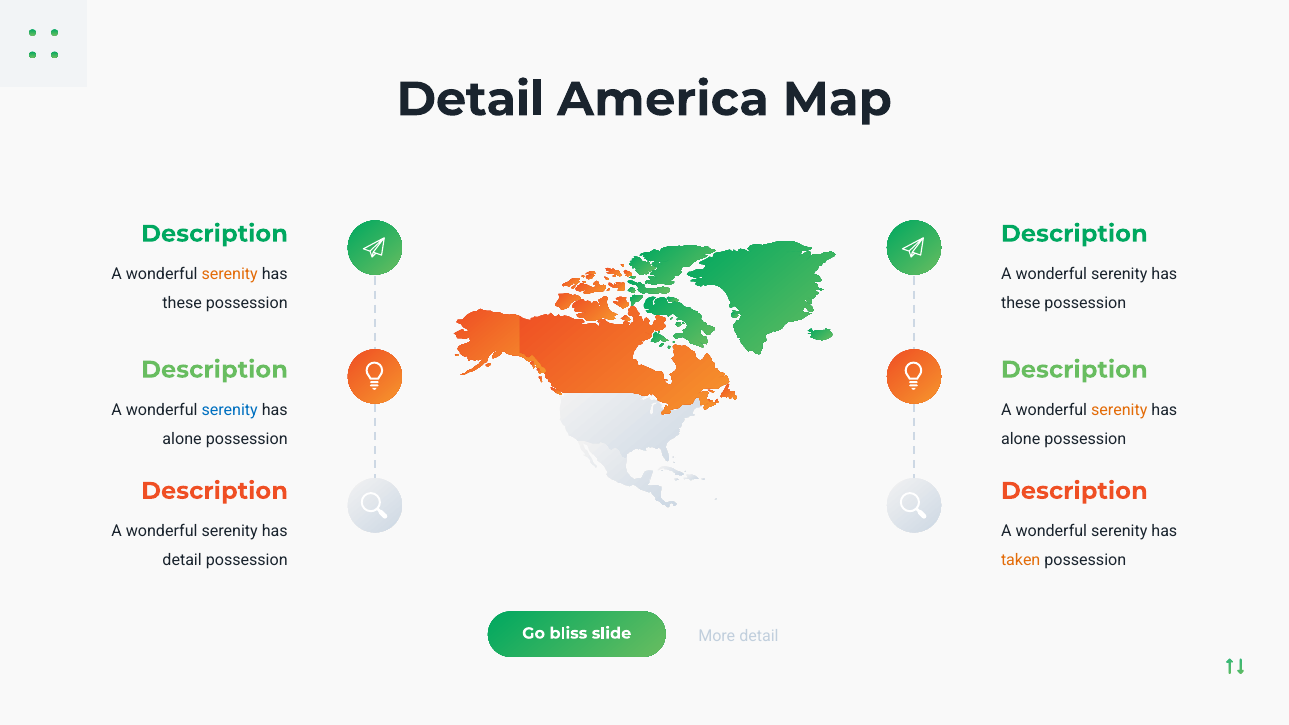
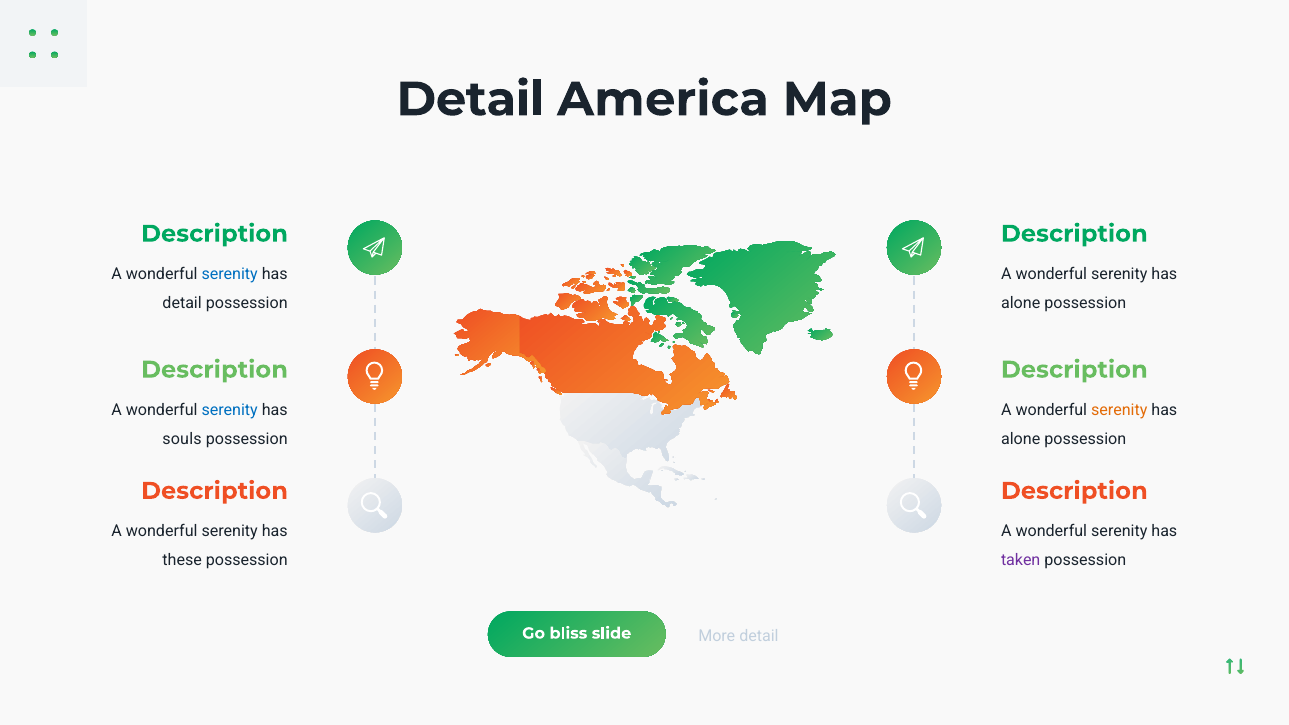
serenity at (230, 274) colour: orange -> blue
these at (182, 303): these -> detail
these at (1021, 303): these -> alone
alone at (182, 439): alone -> souls
detail at (182, 560): detail -> these
taken colour: orange -> purple
